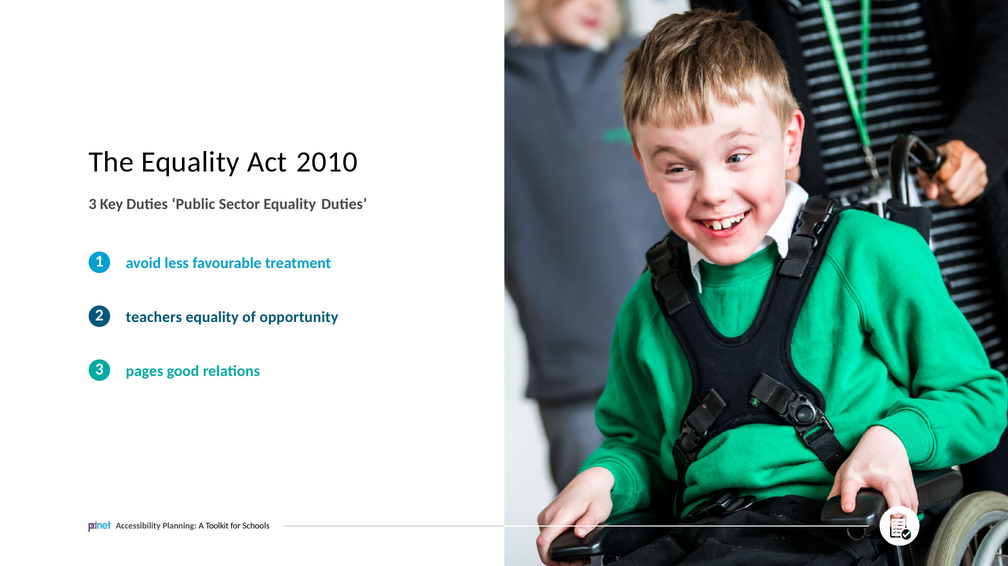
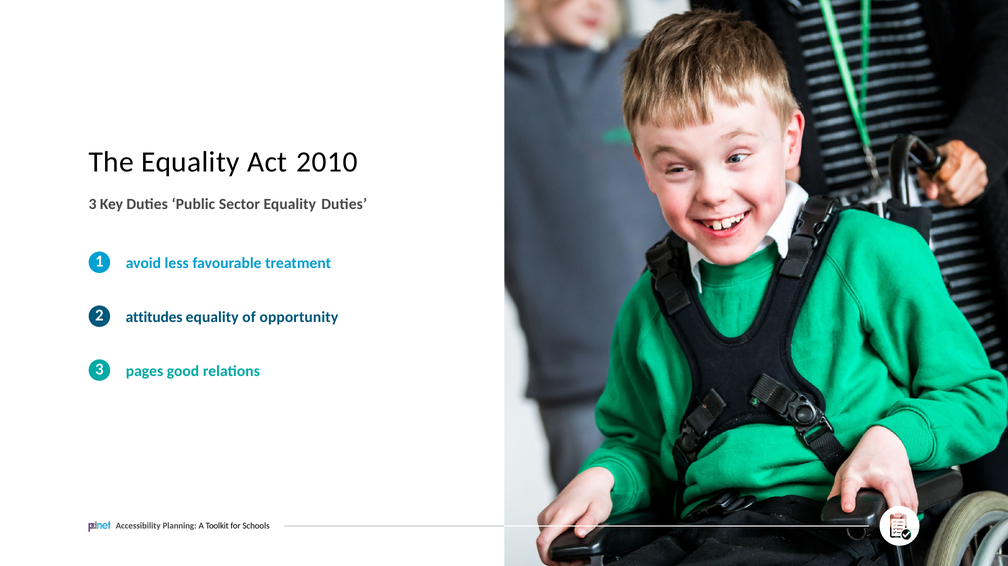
teachers: teachers -> attitudes
